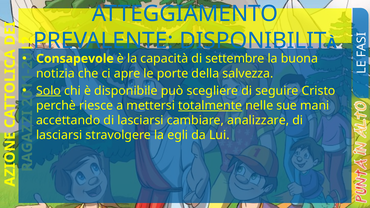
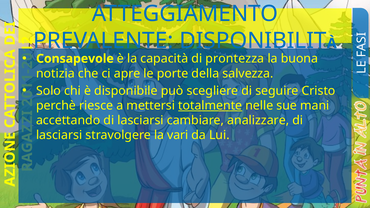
settembre: settembre -> prontezza
Solo underline: present -> none
egli: egli -> vari
